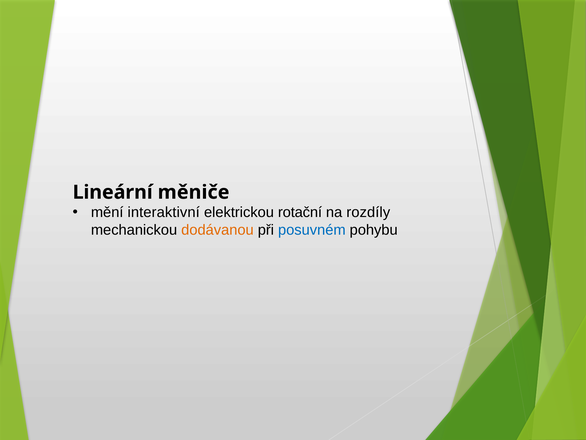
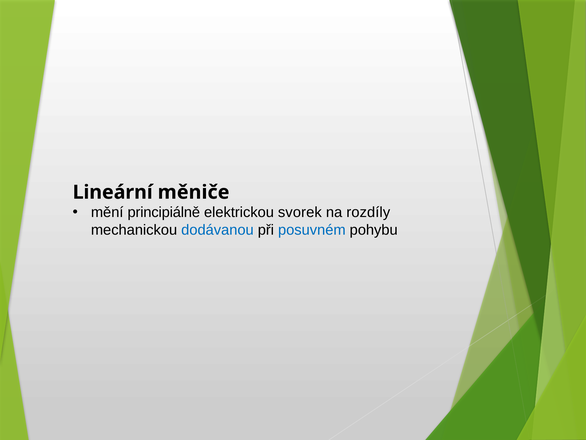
interaktivní: interaktivní -> principiálně
rotační: rotační -> svorek
dodávanou colour: orange -> blue
